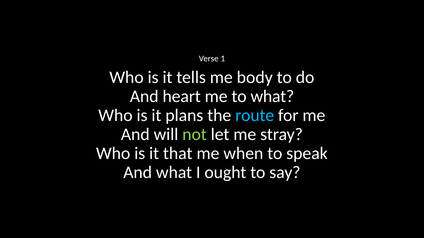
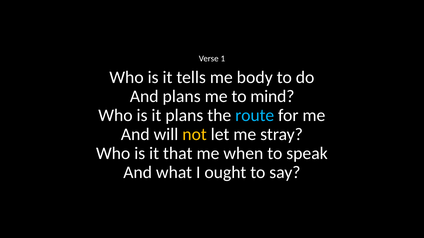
And heart: heart -> plans
to what: what -> mind
not colour: light green -> yellow
